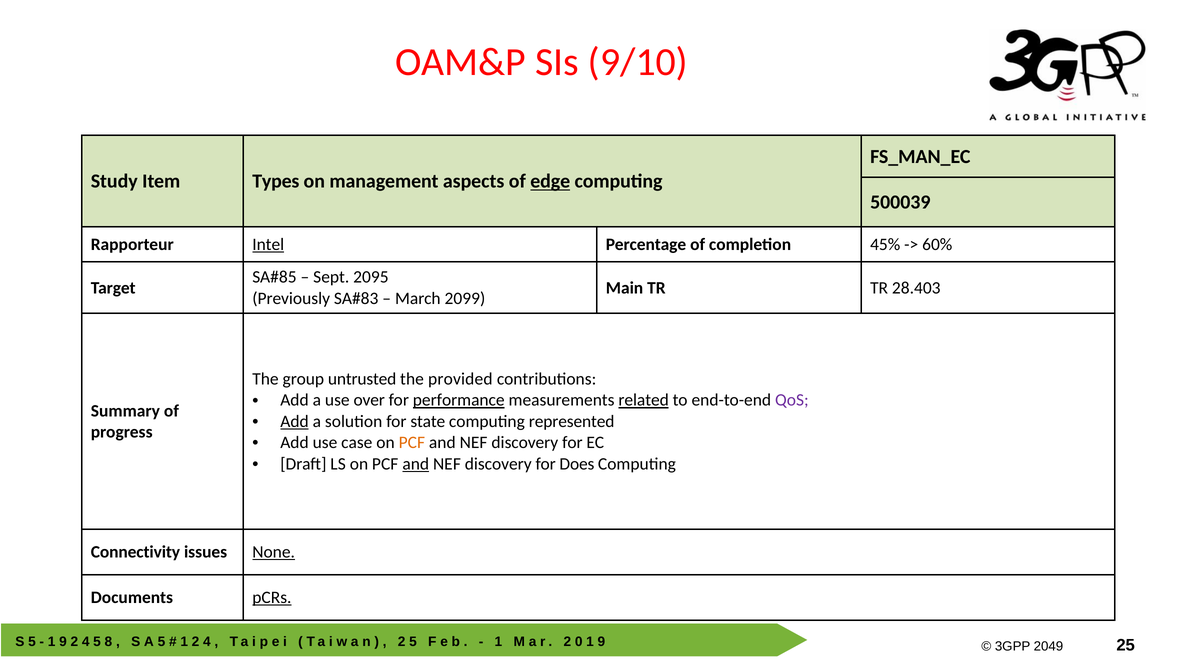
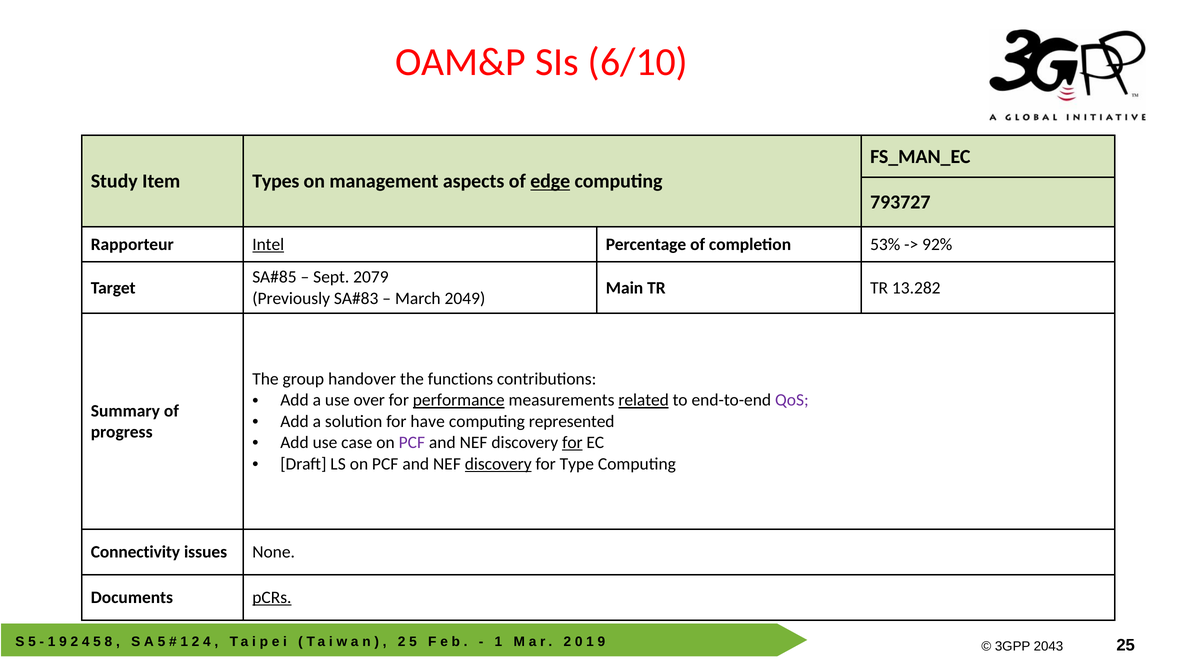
9/10: 9/10 -> 6/10
500039: 500039 -> 793727
45%: 45% -> 53%
60%: 60% -> 92%
2095: 2095 -> 2079
28.403: 28.403 -> 13.282
2099: 2099 -> 2049
untrusted: untrusted -> handover
provided: provided -> functions
Add at (295, 422) underline: present -> none
state: state -> have
PCF at (412, 443) colour: orange -> purple
for at (572, 443) underline: none -> present
and at (416, 464) underline: present -> none
discovery at (498, 464) underline: none -> present
Does: Does -> Type
None underline: present -> none
2049: 2049 -> 2043
